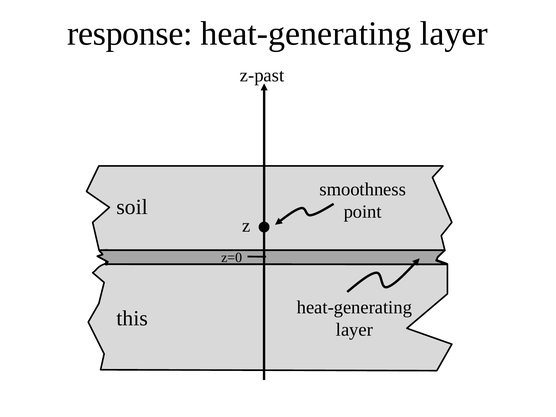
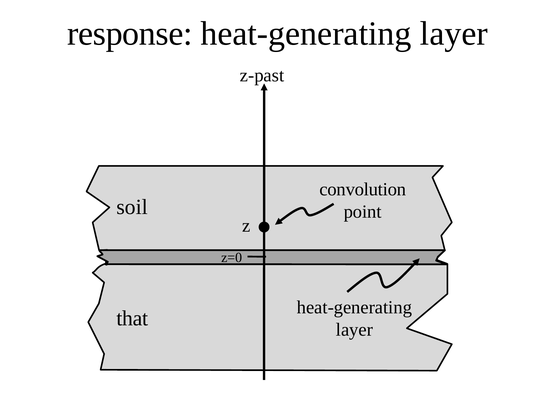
smoothness: smoothness -> convolution
this: this -> that
